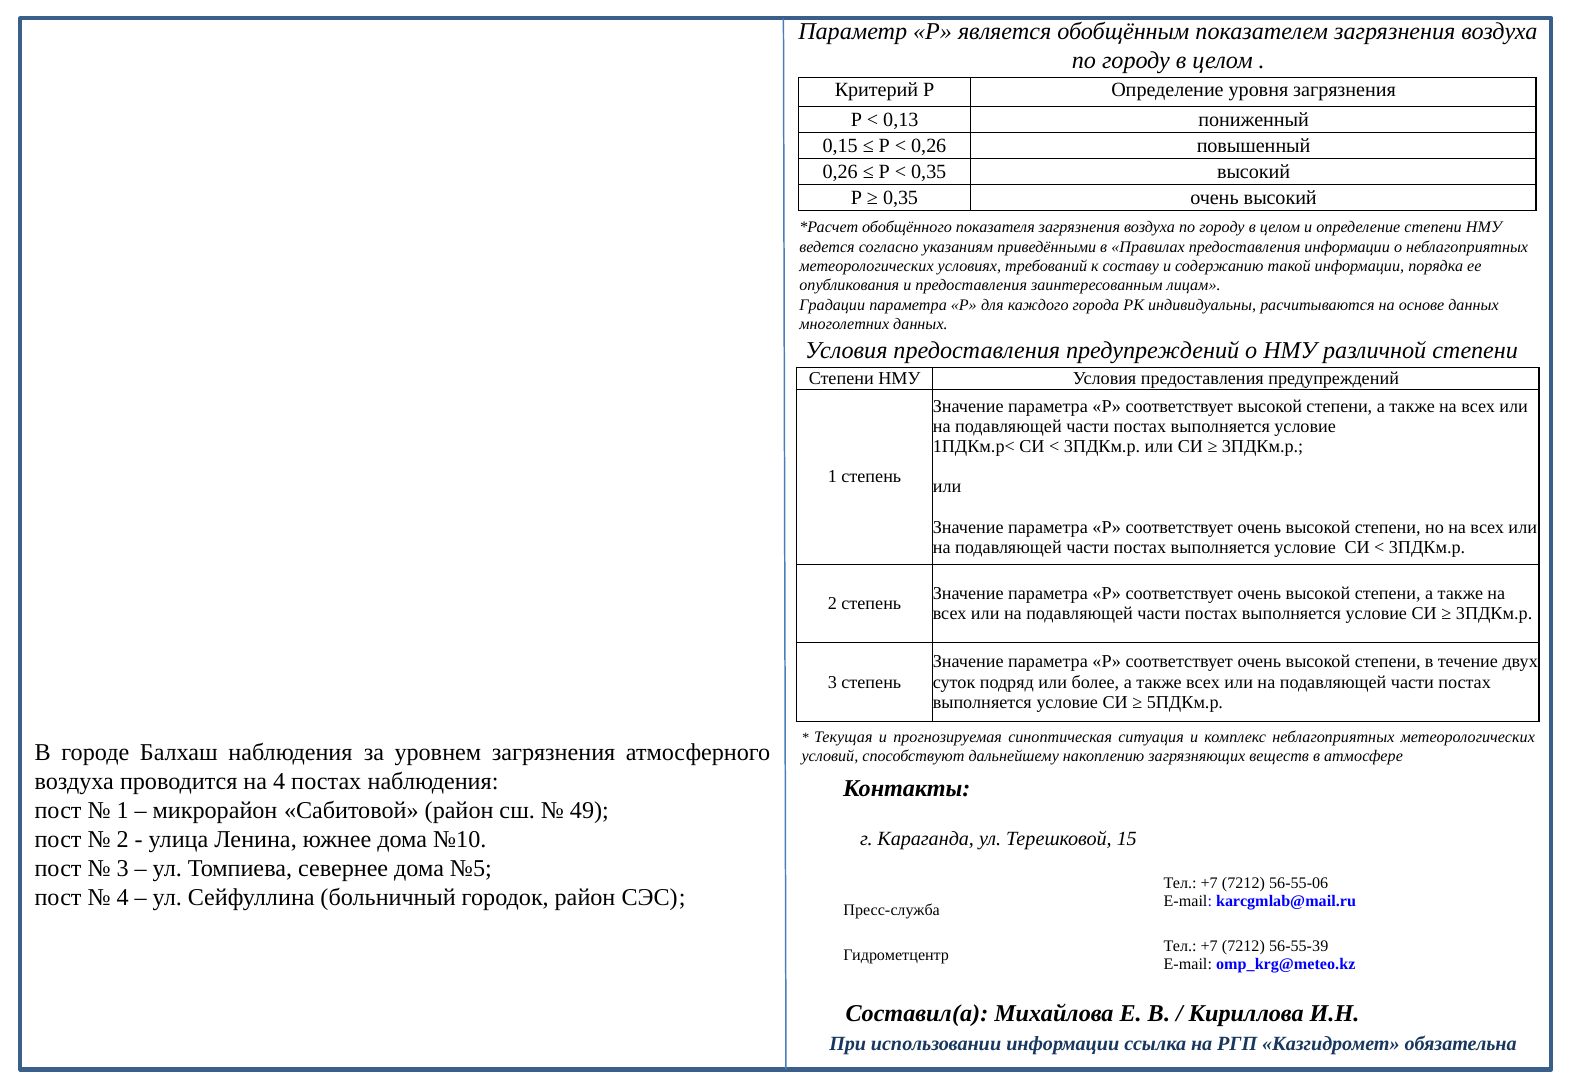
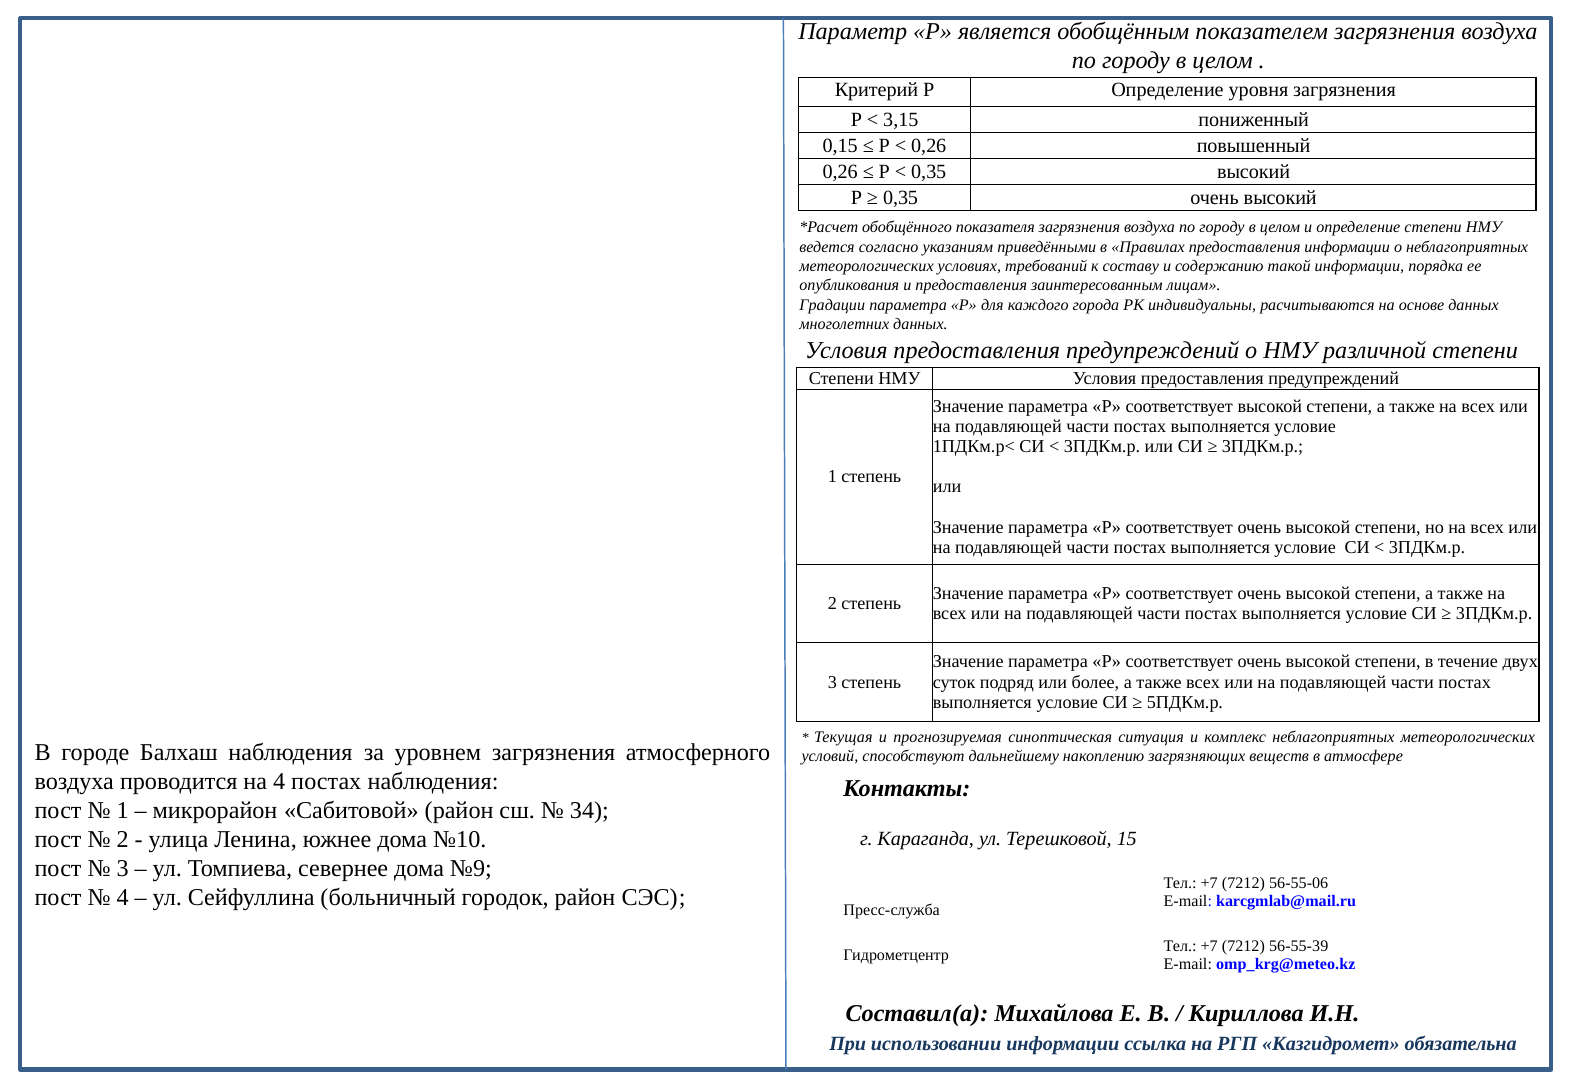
0,13: 0,13 -> 3,15
49: 49 -> 34
№5: №5 -> №9
